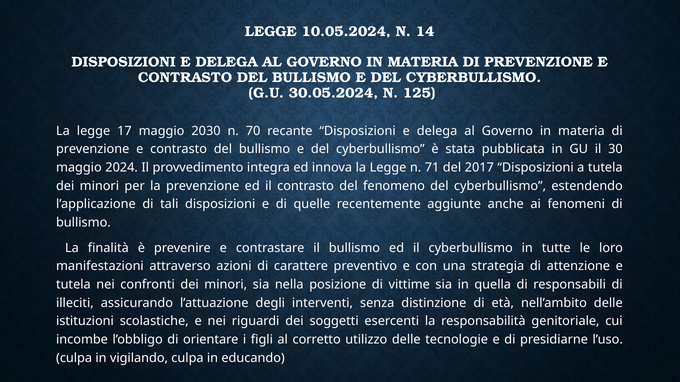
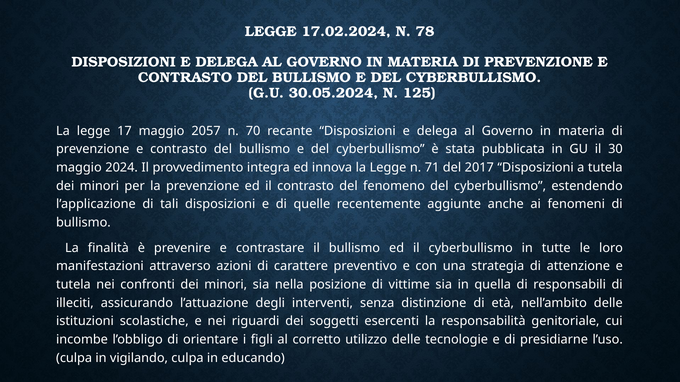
10.05.2024: 10.05.2024 -> 17.02.2024
14: 14 -> 78
2030: 2030 -> 2057
